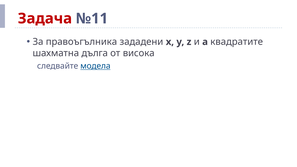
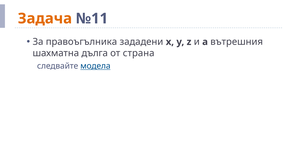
Задача colour: red -> orange
квадратите: квадратите -> вътрешния
висока: висока -> страна
